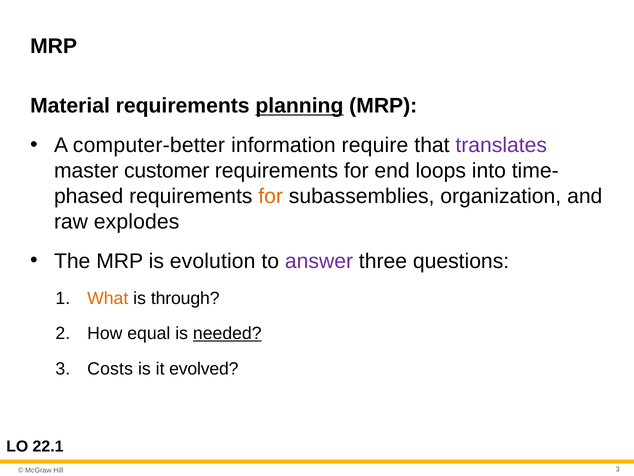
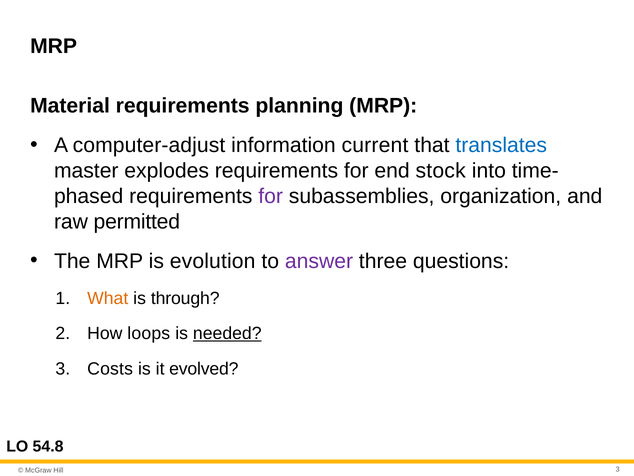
planning underline: present -> none
computer-better: computer-better -> computer-adjust
require: require -> current
translates colour: purple -> blue
customer: customer -> explodes
loops: loops -> stock
for at (271, 196) colour: orange -> purple
explodes: explodes -> permitted
equal: equal -> loops
22.1: 22.1 -> 54.8
